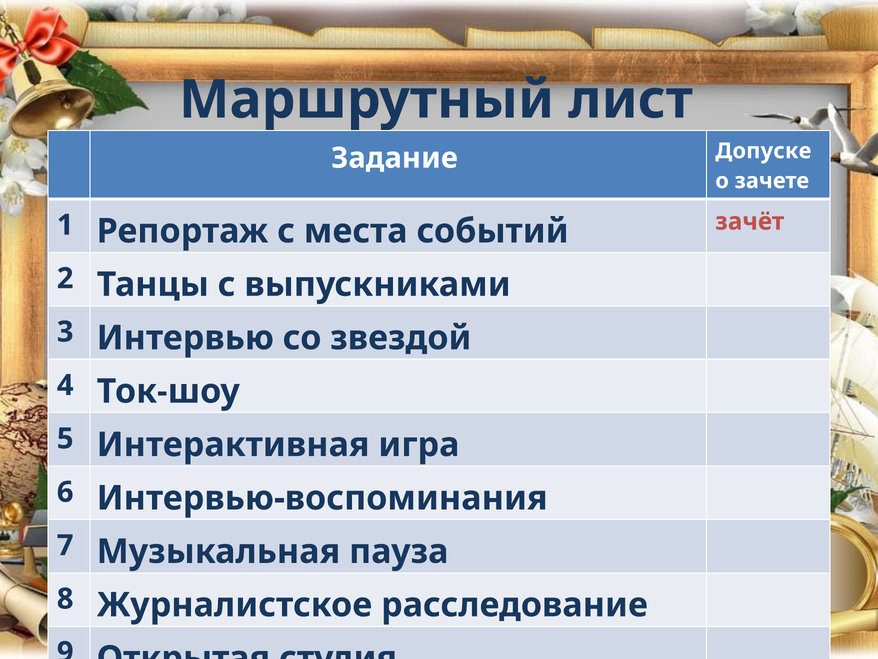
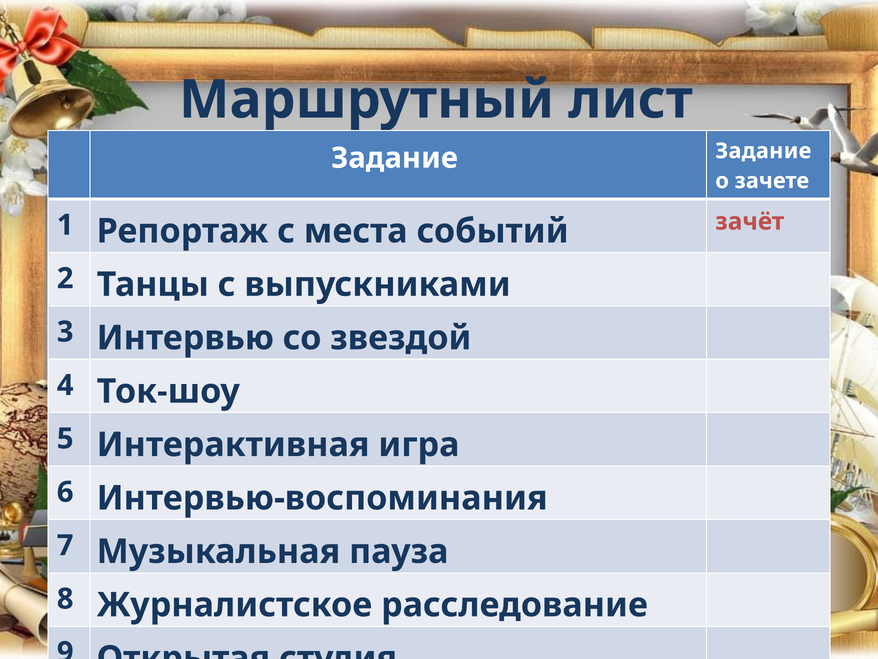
Задание Допуске: Допуске -> Задание
